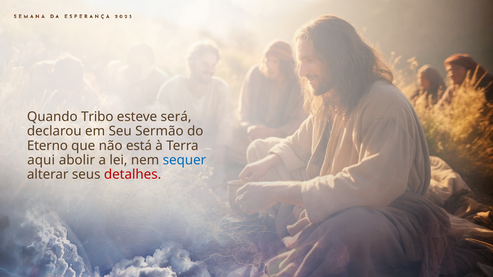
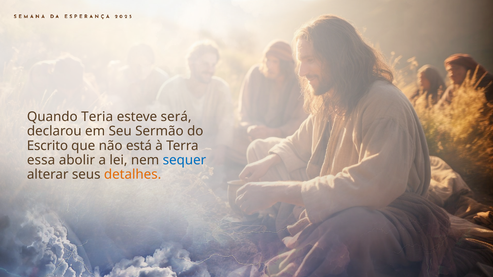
Tribo: Tribo -> Teria
Eterno: Eterno -> Escrito
aqui: aqui -> essa
detalhes colour: red -> orange
